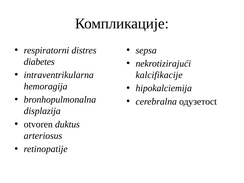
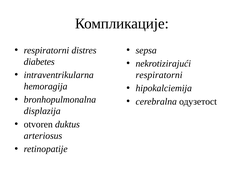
kalcifikacije at (159, 75): kalcifikacije -> respiratorni
